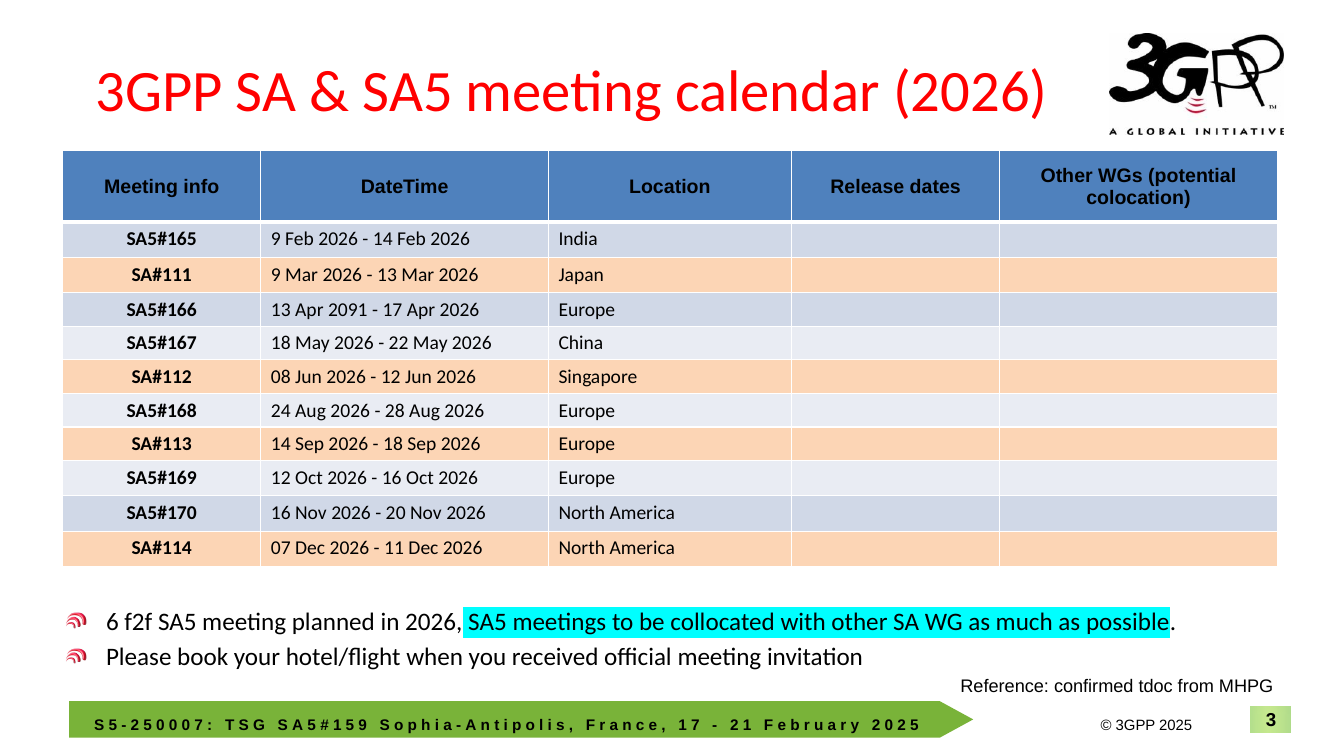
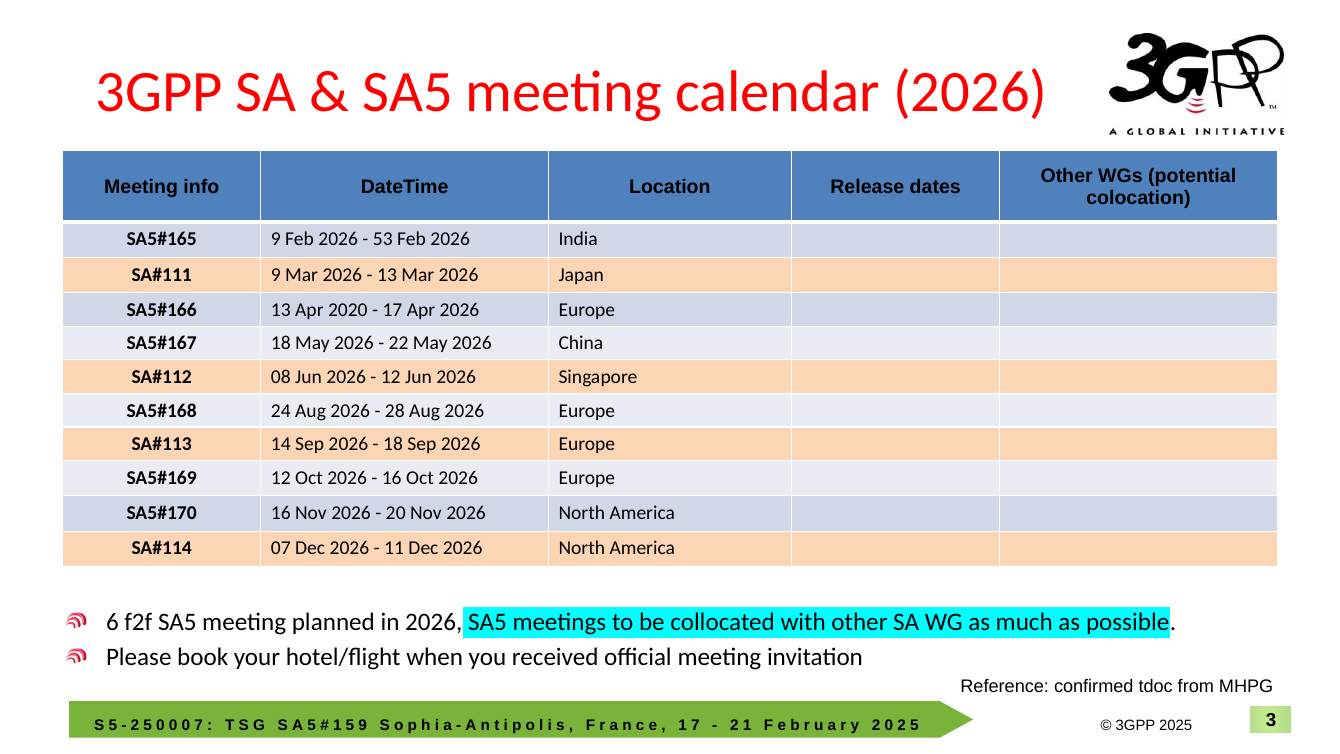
14 at (383, 239): 14 -> 53
2091: 2091 -> 2020
